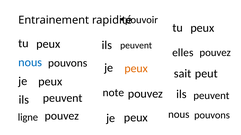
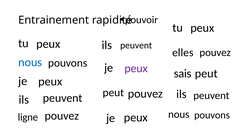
peux at (136, 69) colour: orange -> purple
sait: sait -> sais
note at (113, 93): note -> peut
